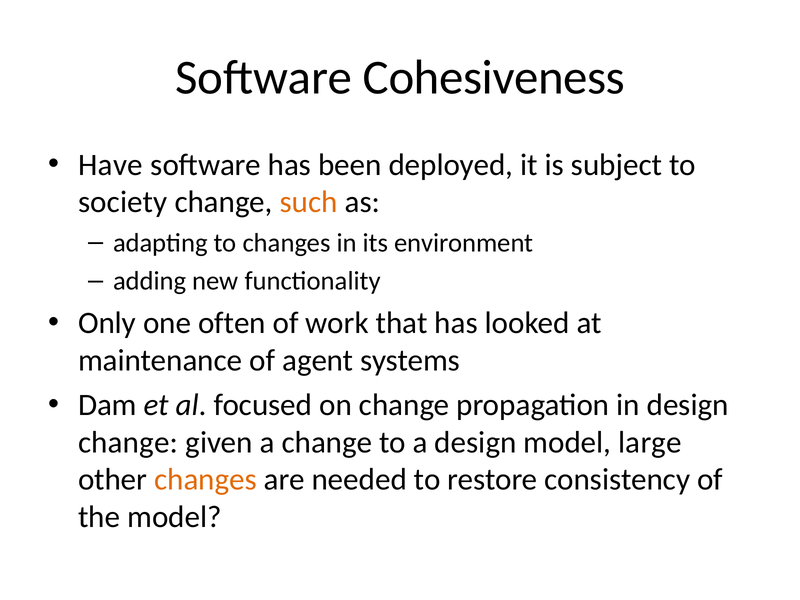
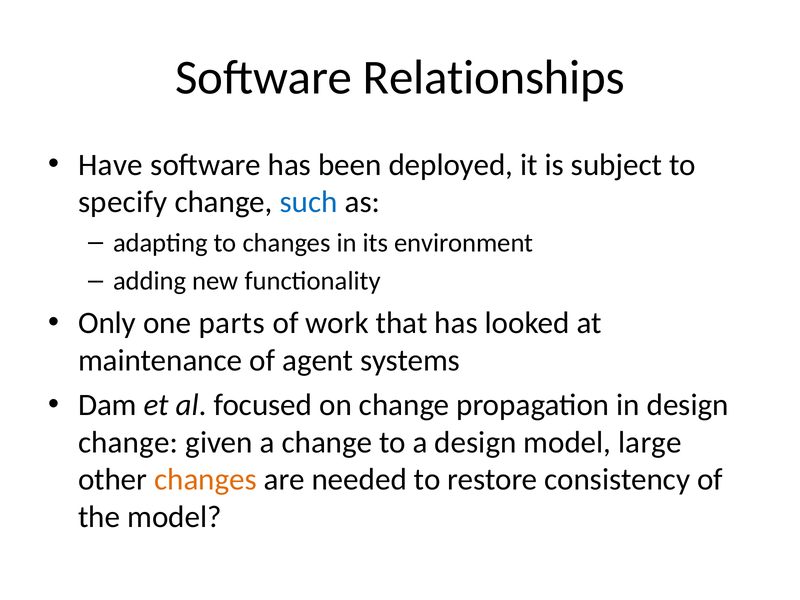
Cohesiveness: Cohesiveness -> Relationships
society: society -> specify
such colour: orange -> blue
often: often -> parts
